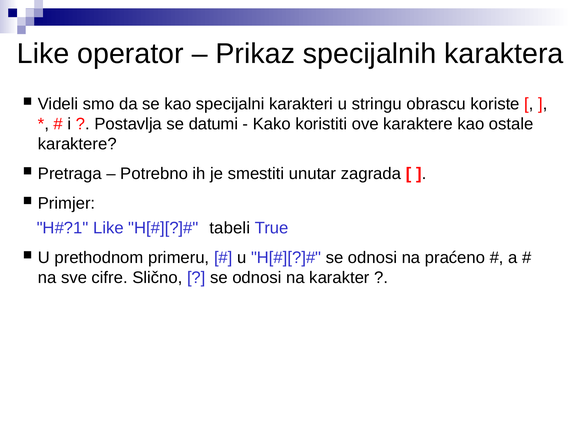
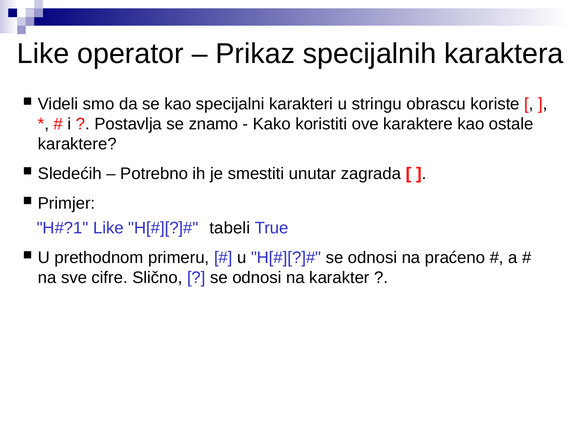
datumi: datumi -> znamo
Pretraga: Pretraga -> Sledećih
